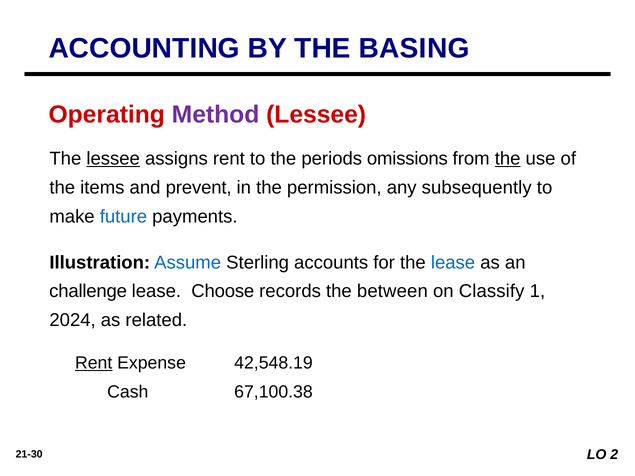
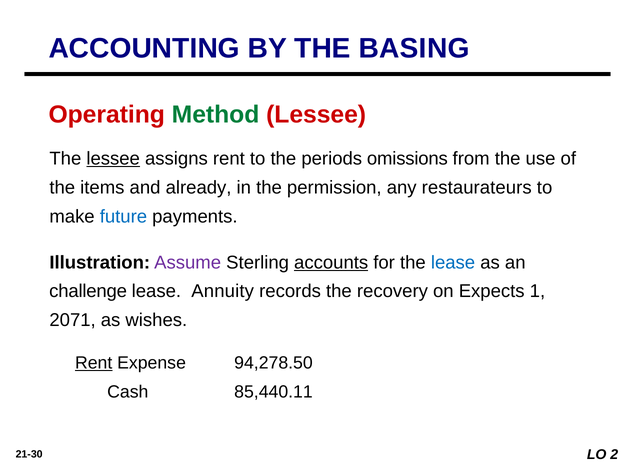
Method colour: purple -> green
the at (508, 159) underline: present -> none
prevent: prevent -> already
subsequently: subsequently -> restaurateurs
Assume colour: blue -> purple
accounts underline: none -> present
Choose: Choose -> Annuity
between: between -> recovery
Classify: Classify -> Expects
2024: 2024 -> 2071
related: related -> wishes
42,548.19: 42,548.19 -> 94,278.50
67,100.38: 67,100.38 -> 85,440.11
